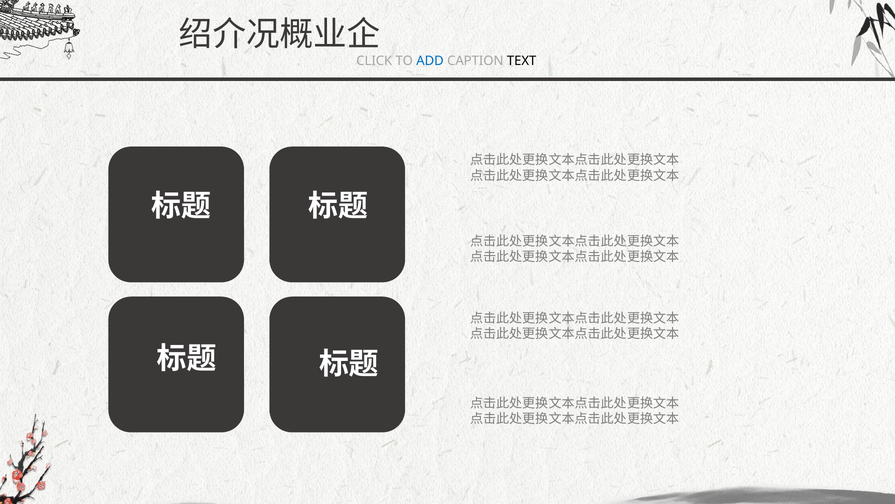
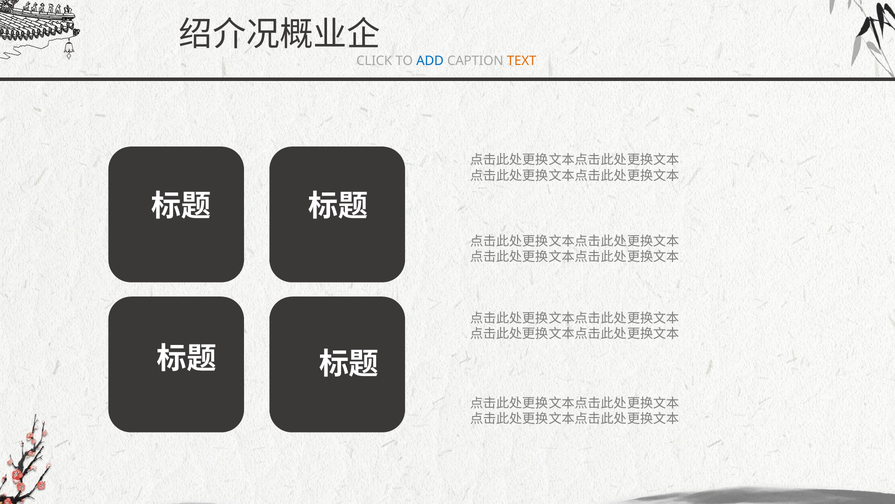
TEXT colour: black -> orange
